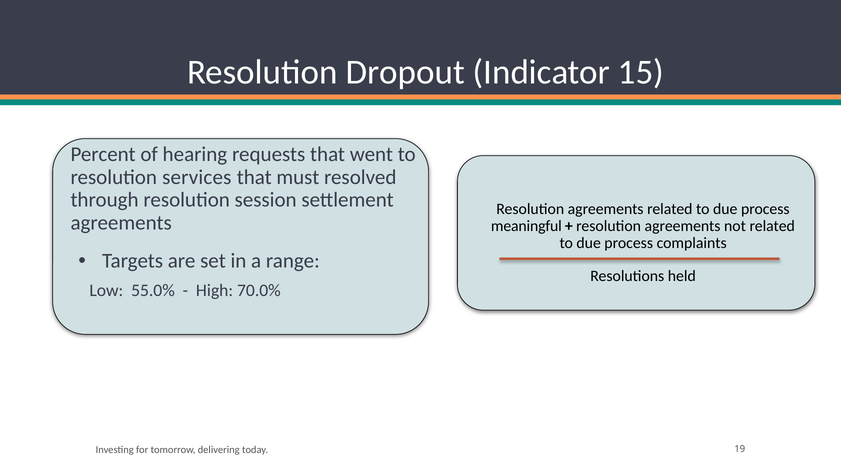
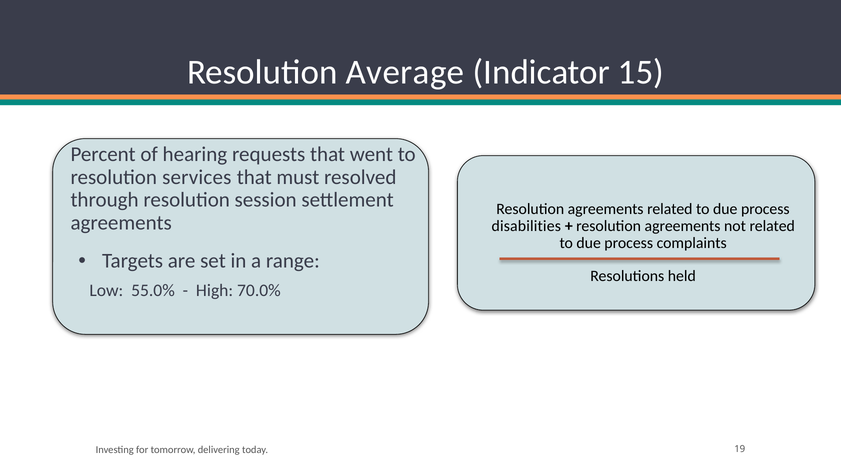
Dropout: Dropout -> Average
meaningful: meaningful -> disabilities
